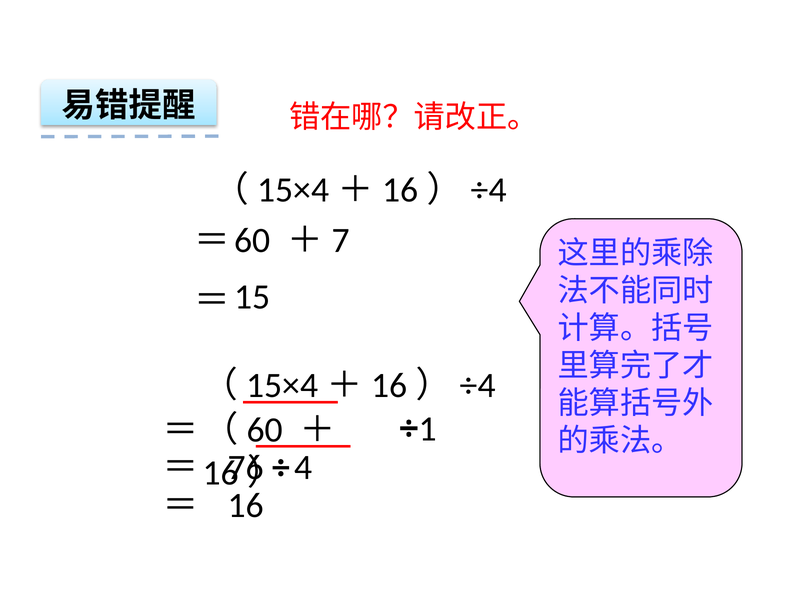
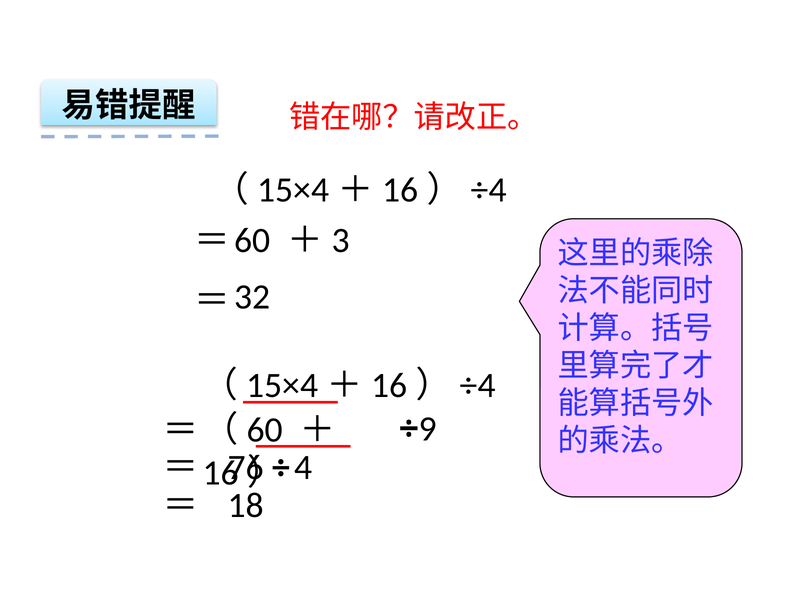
7: 7 -> 3
15: 15 -> 32
1: 1 -> 9
16: 16 -> 18
